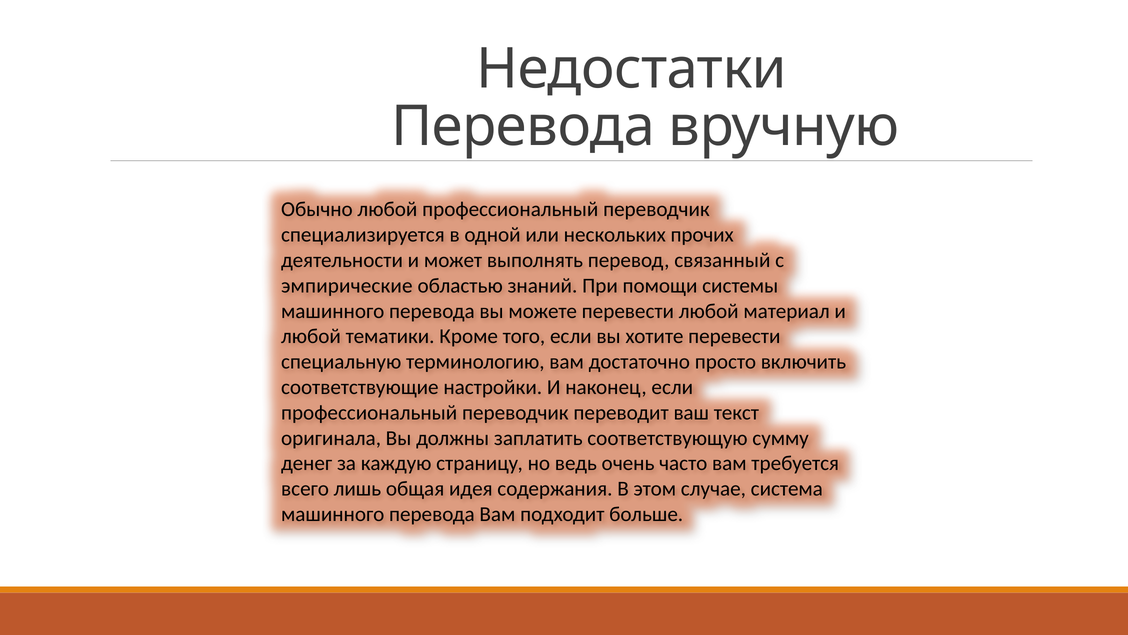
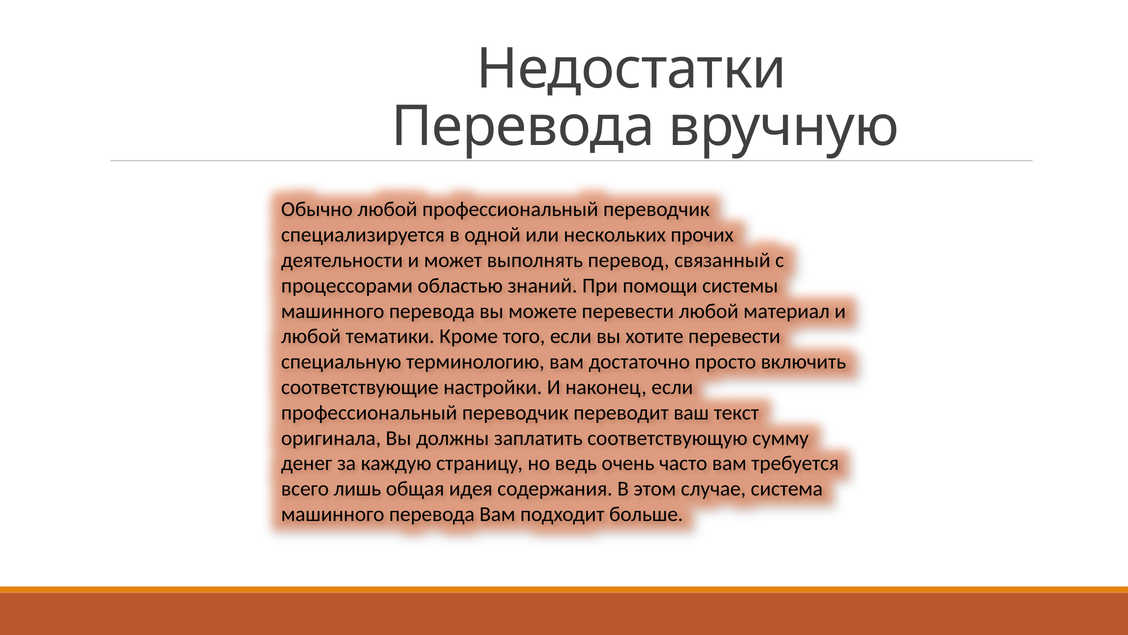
эмпирические: эмпирические -> процессорами
